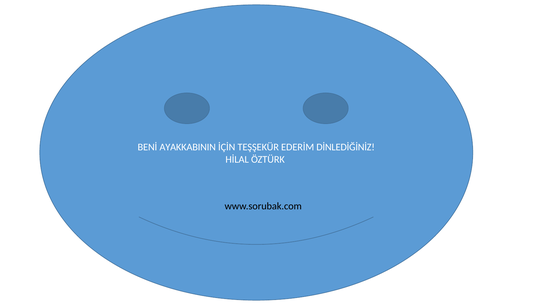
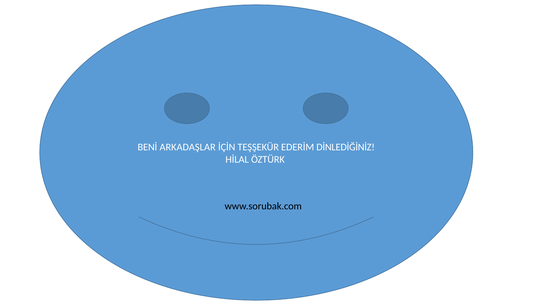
AYAKKABININ: AYAKKABININ -> ARKADAŞLAR
